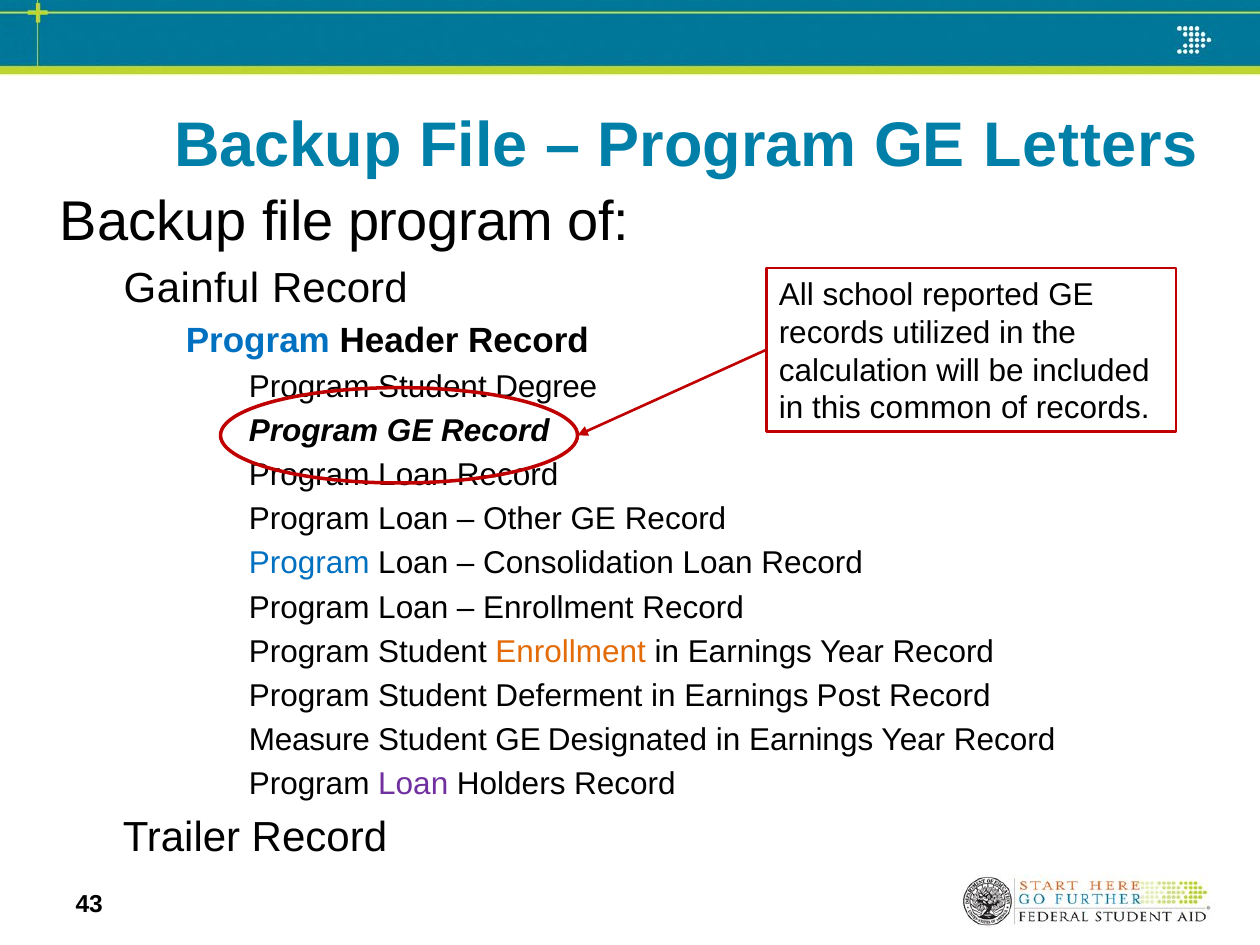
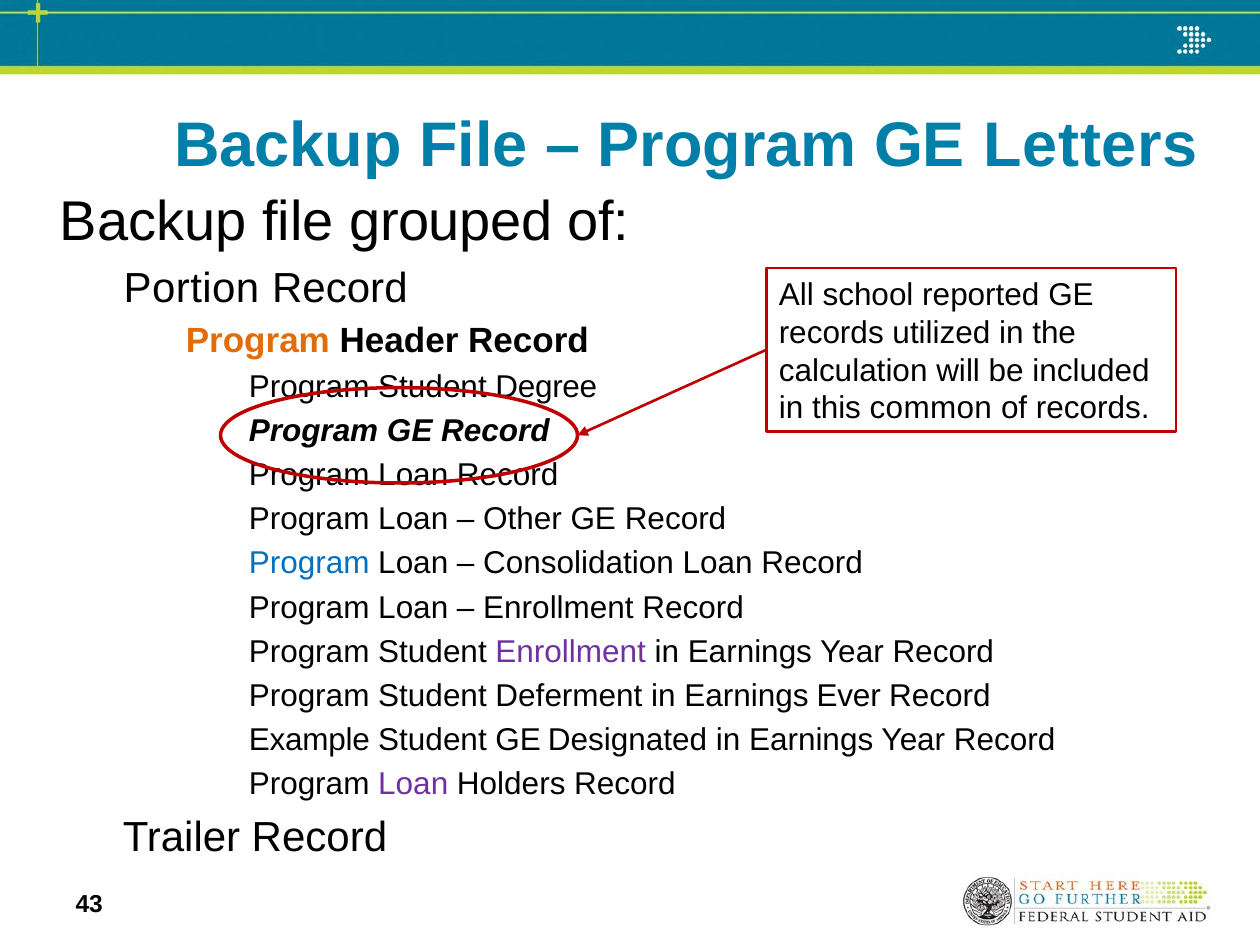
file program: program -> grouped
Gainful: Gainful -> Portion
Program at (258, 341) colour: blue -> orange
Enrollment at (571, 652) colour: orange -> purple
Post: Post -> Ever
Measure: Measure -> Example
